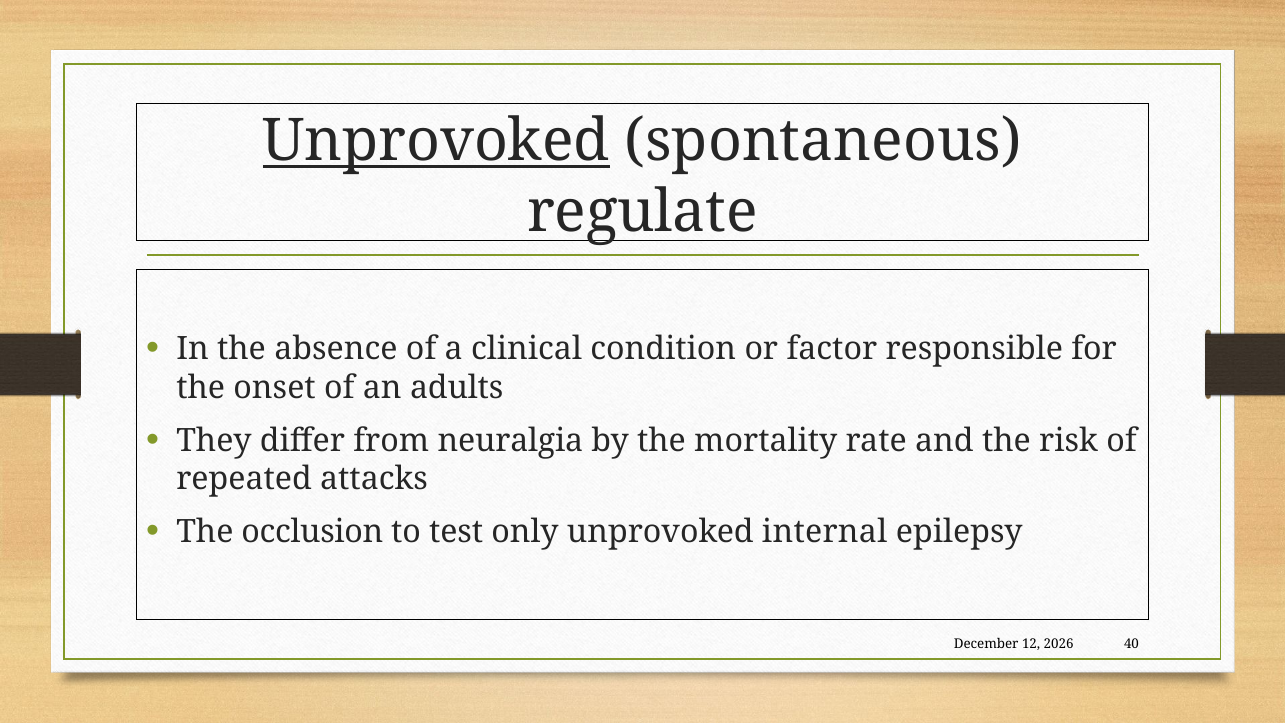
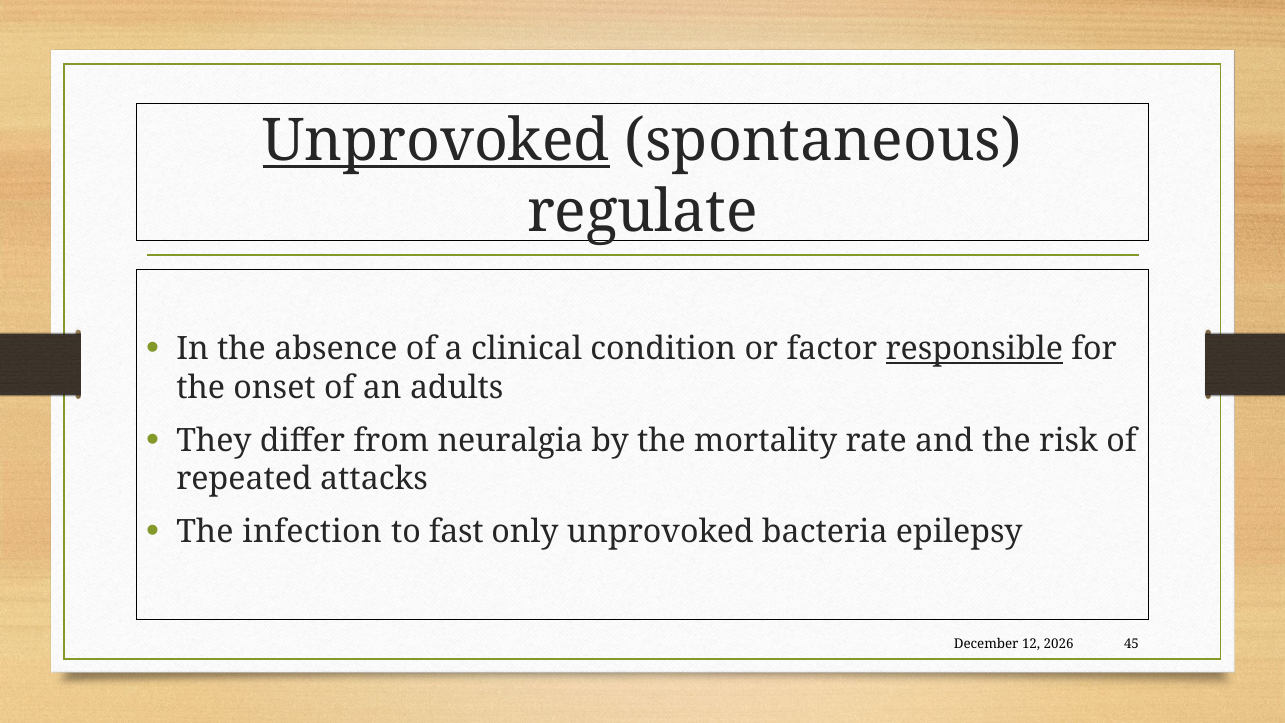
responsible underline: none -> present
occlusion: occlusion -> infection
test: test -> fast
internal: internal -> bacteria
40: 40 -> 45
